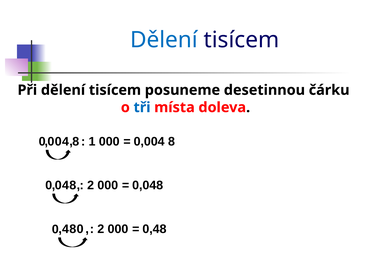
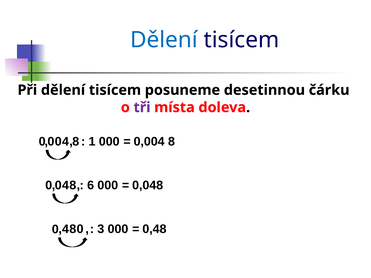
tři colour: blue -> purple
2 at (91, 185): 2 -> 6
2 at (101, 229): 2 -> 3
